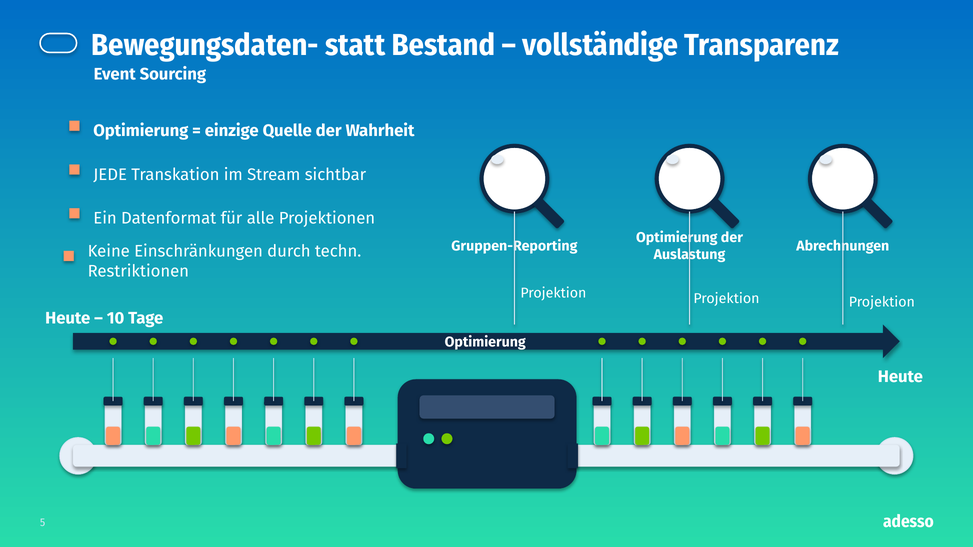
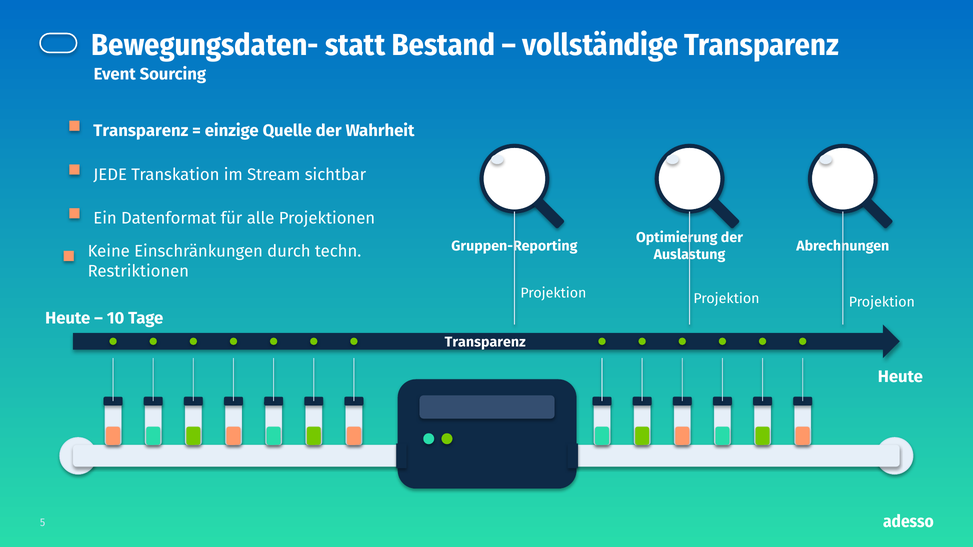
Optimierung at (141, 131): Optimierung -> Transparenz
Optimierung at (485, 342): Optimierung -> Transparenz
